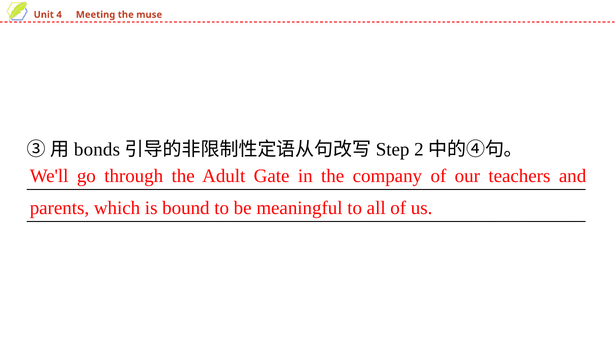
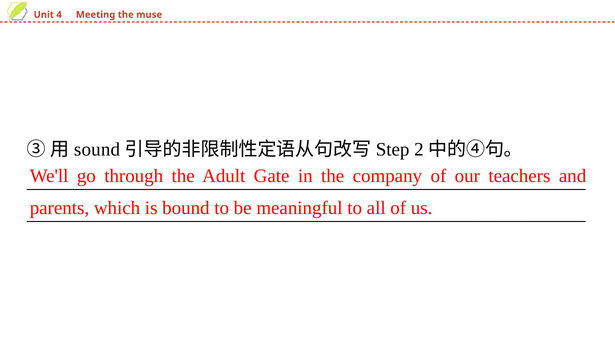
bonds: bonds -> sound
